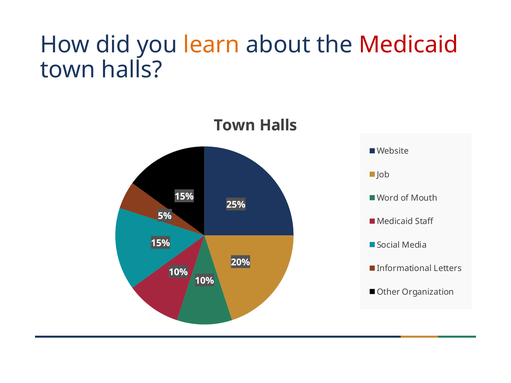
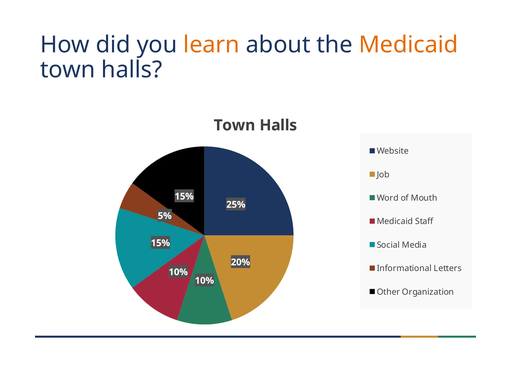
Medicaid at (409, 45) colour: red -> orange
